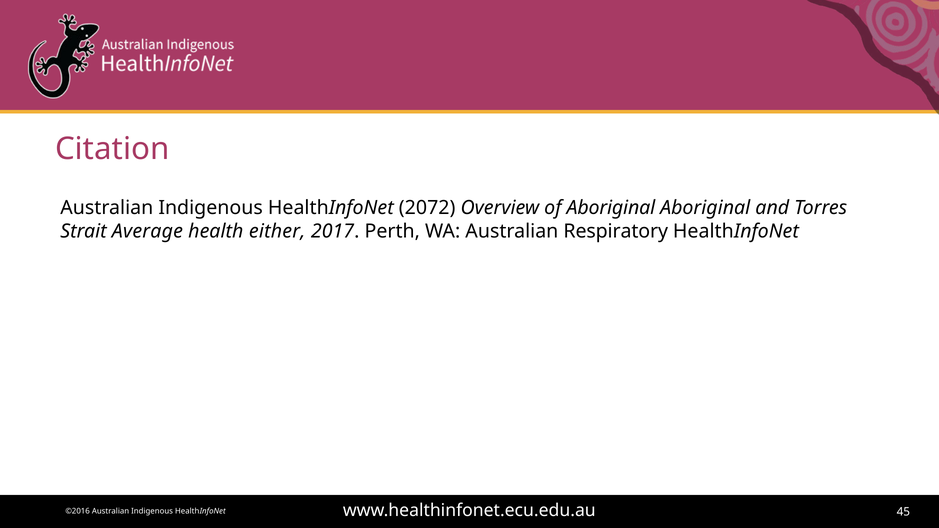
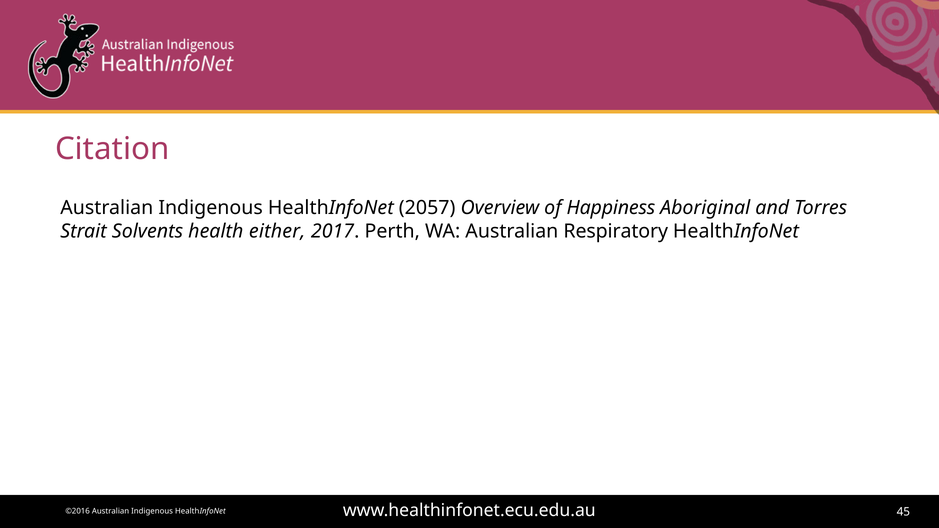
2072: 2072 -> 2057
of Aboriginal: Aboriginal -> Happiness
Average: Average -> Solvents
